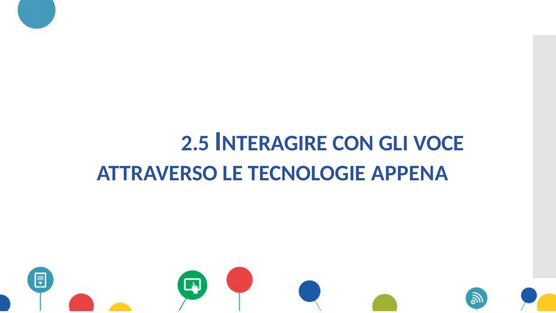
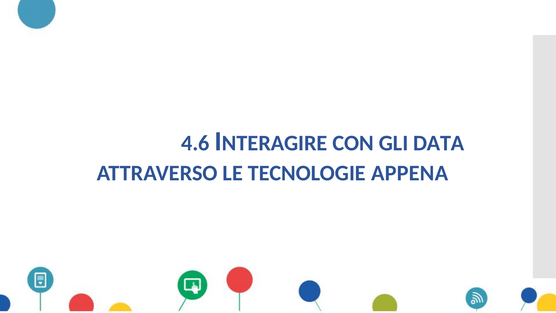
2.5: 2.5 -> 4.6
VOCE: VOCE -> DATA
